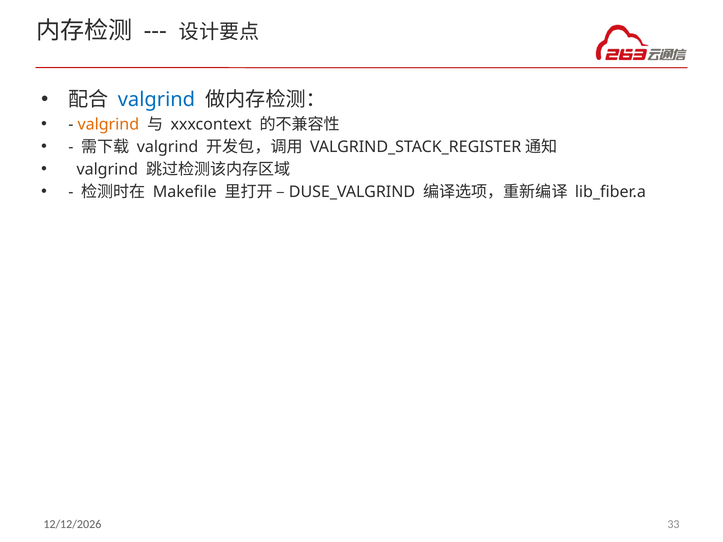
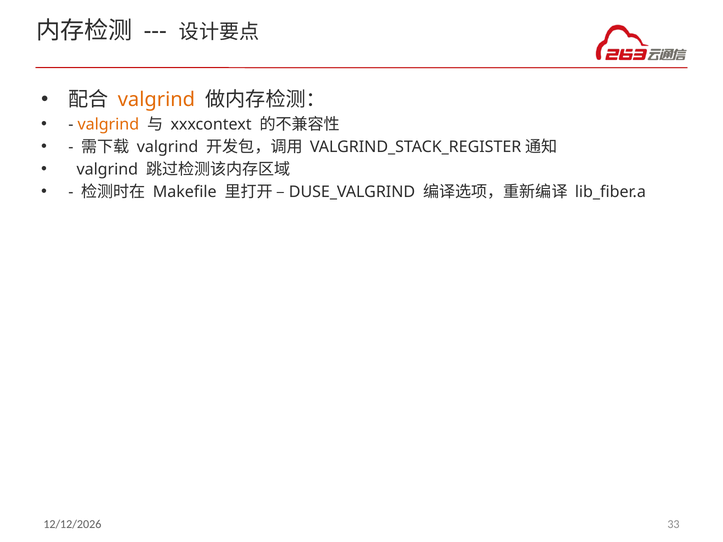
valgrind at (156, 100) colour: blue -> orange
